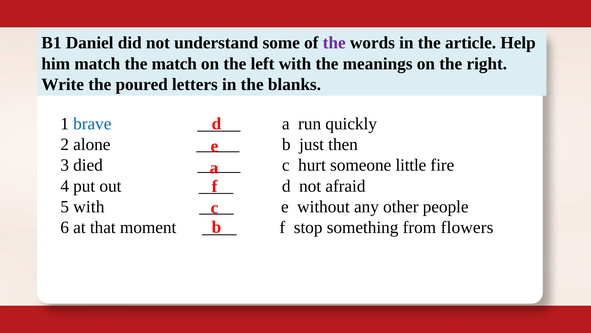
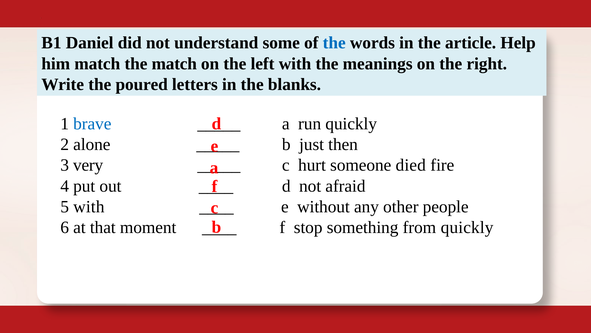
the at (334, 43) colour: purple -> blue
died: died -> very
little: little -> died
from flowers: flowers -> quickly
